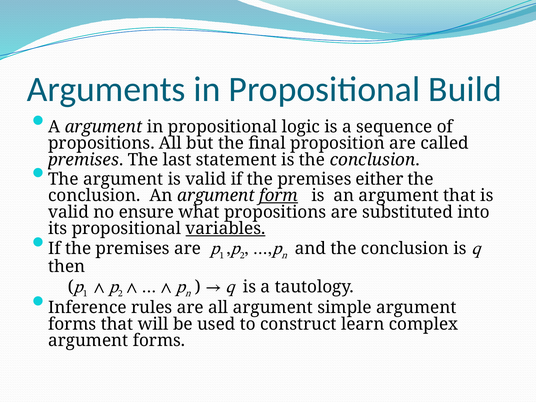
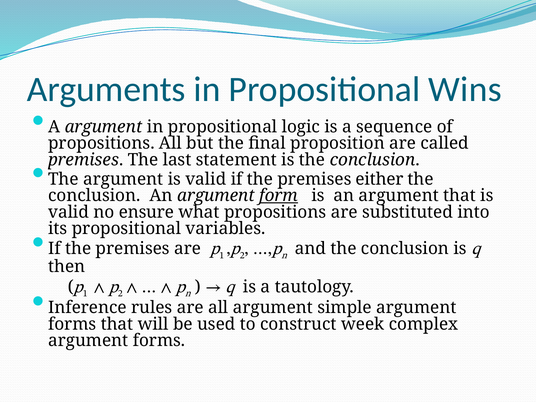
Build: Build -> Wins
variables underline: present -> none
learn: learn -> week
